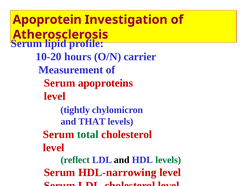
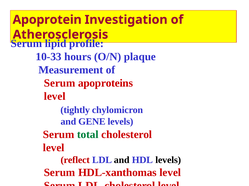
10-20: 10-20 -> 10-33
carrier: carrier -> plaque
THAT: THAT -> GENE
reflect colour: green -> red
levels at (168, 161) colour: green -> black
HDL-narrowing: HDL-narrowing -> HDL-xanthomas
